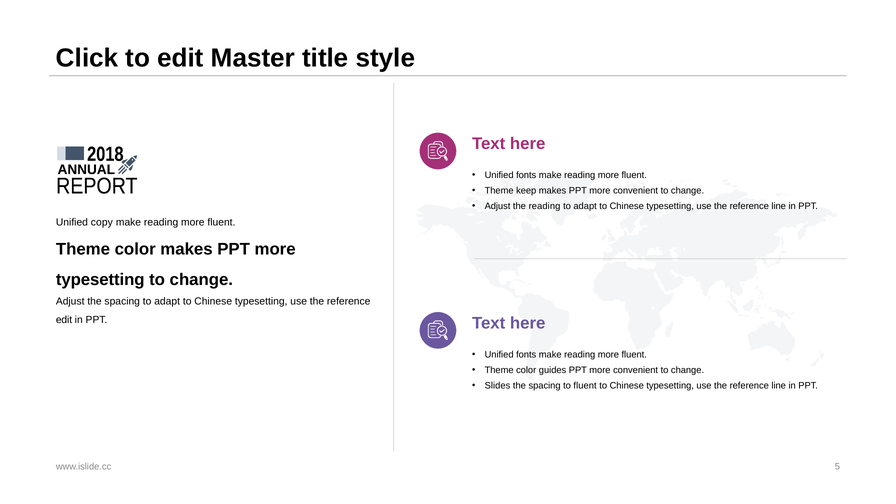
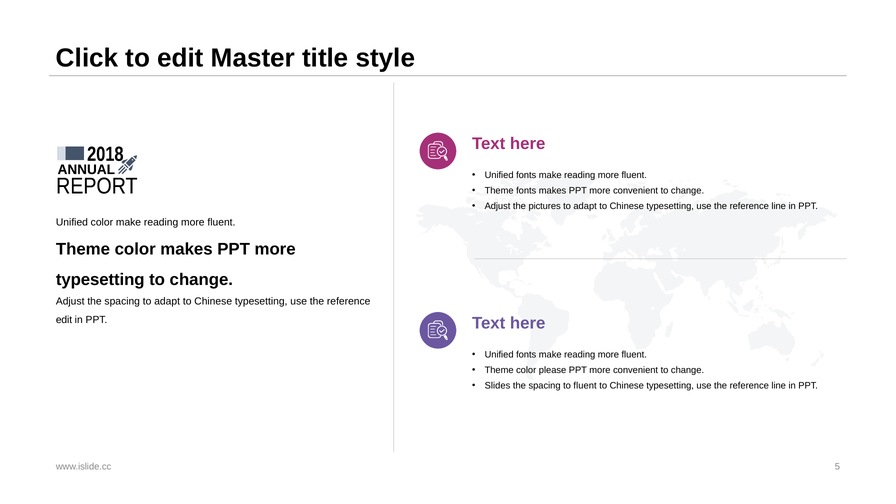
Theme keep: keep -> fonts
the reading: reading -> pictures
Unified copy: copy -> color
guides: guides -> please
